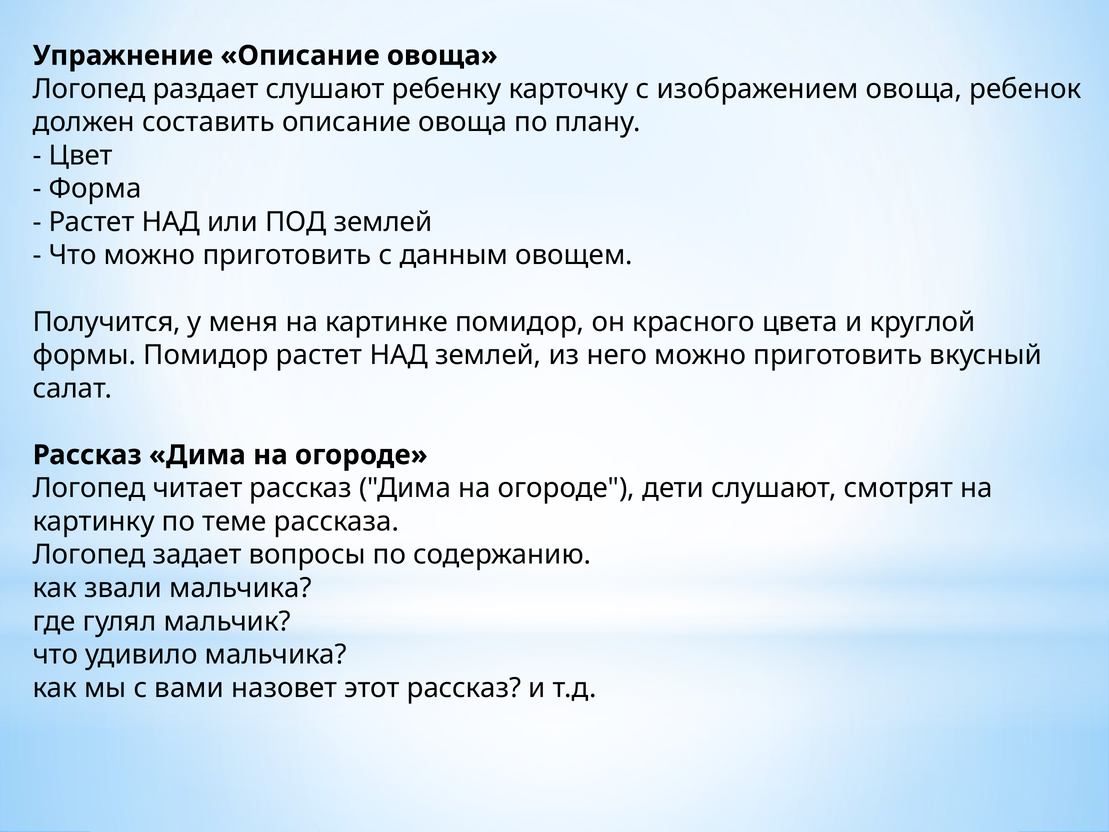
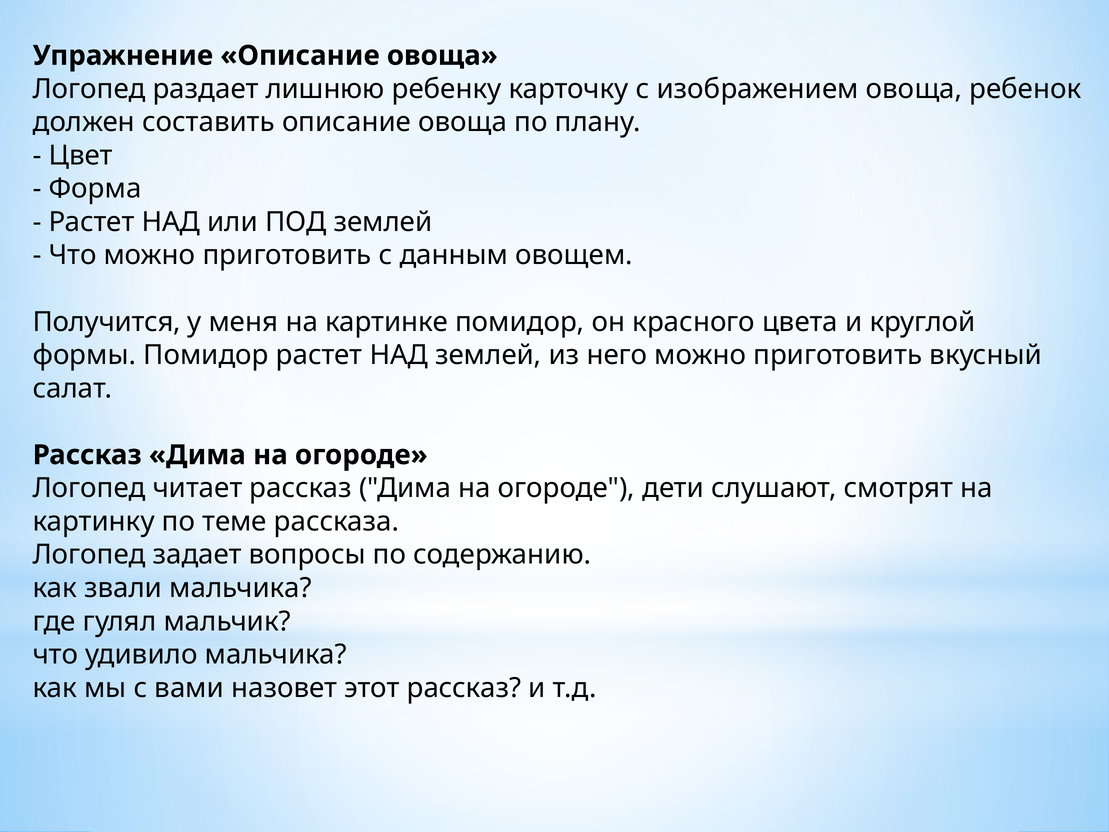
раздает слушают: слушают -> лишнюю
